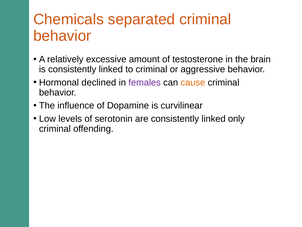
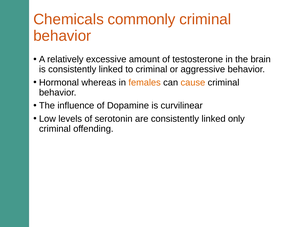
separated: separated -> commonly
declined: declined -> whereas
females colour: purple -> orange
